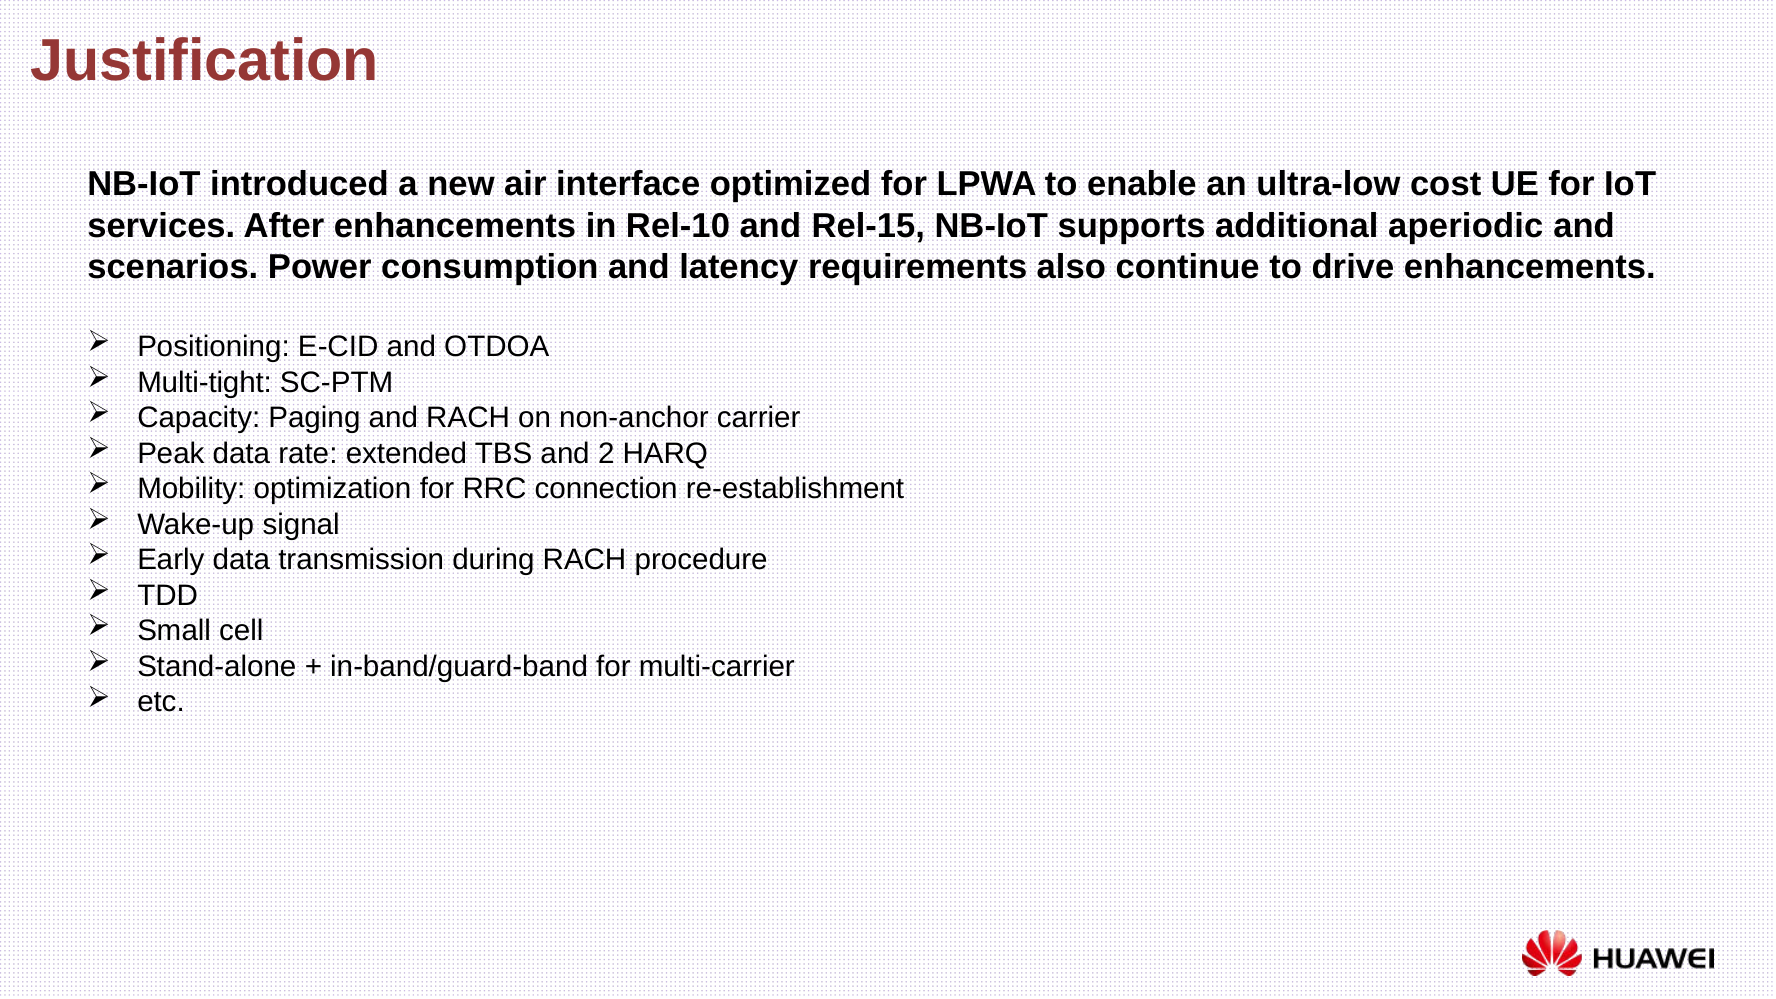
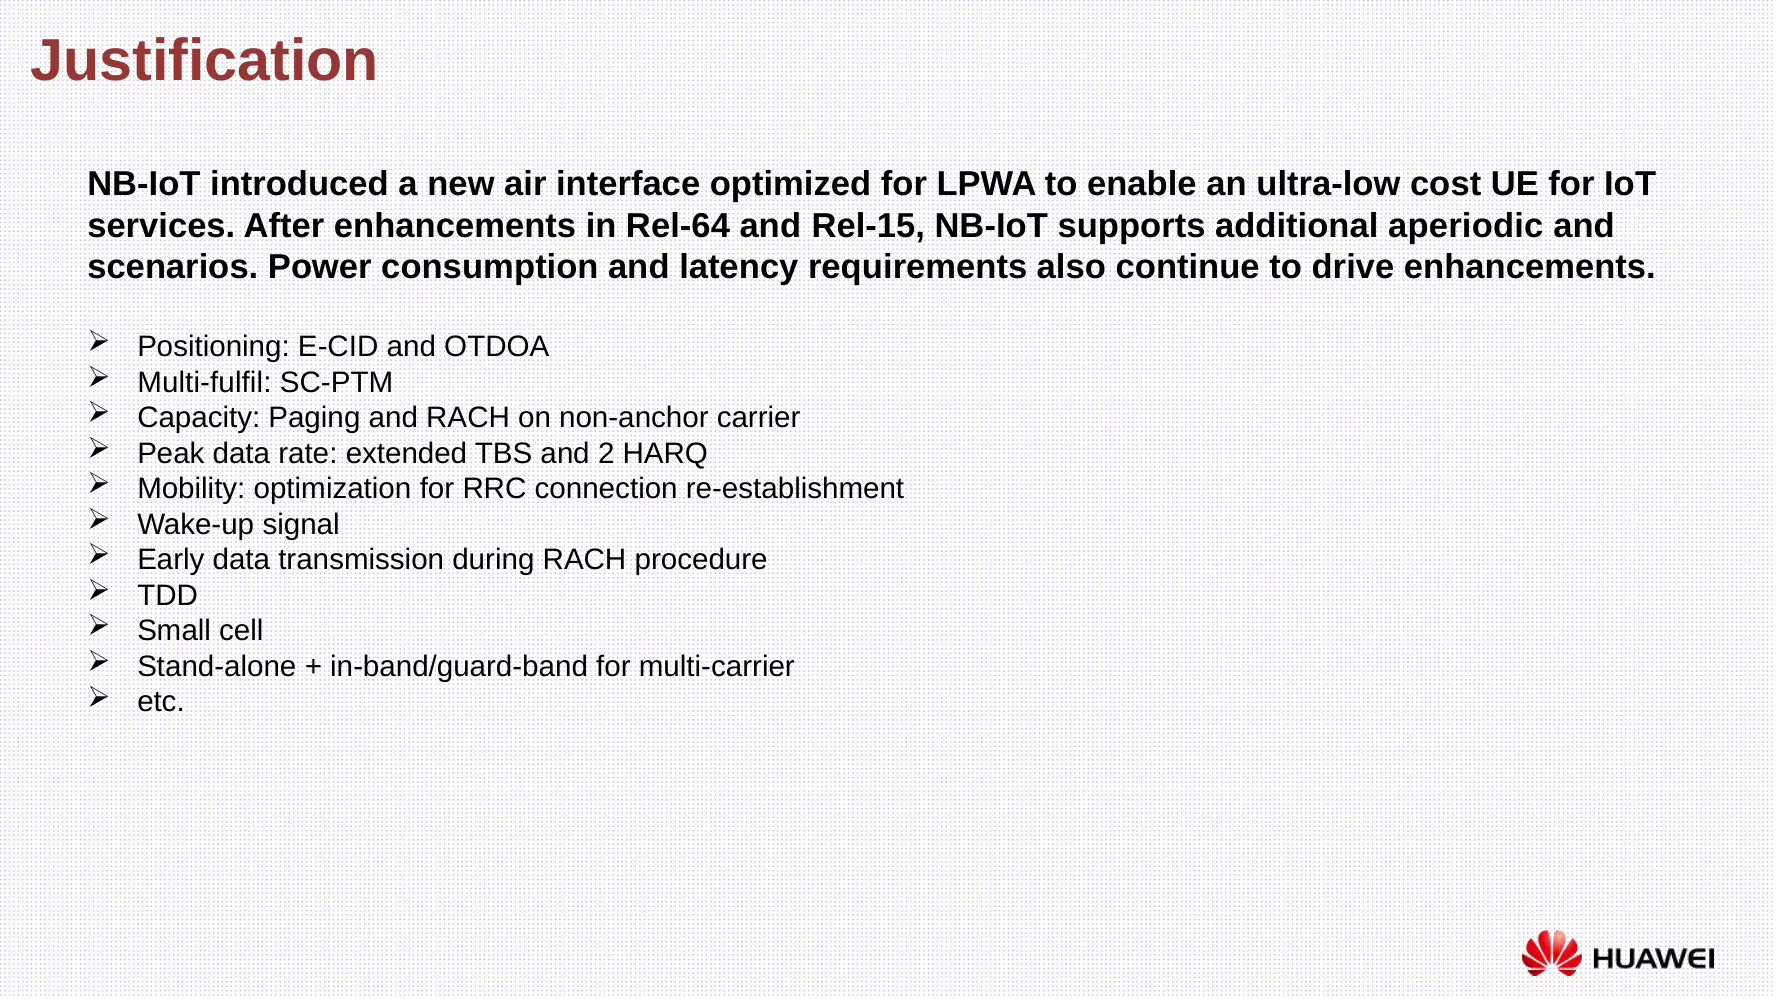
Rel-10: Rel-10 -> Rel-64
Multi-tight: Multi-tight -> Multi-fulfil
